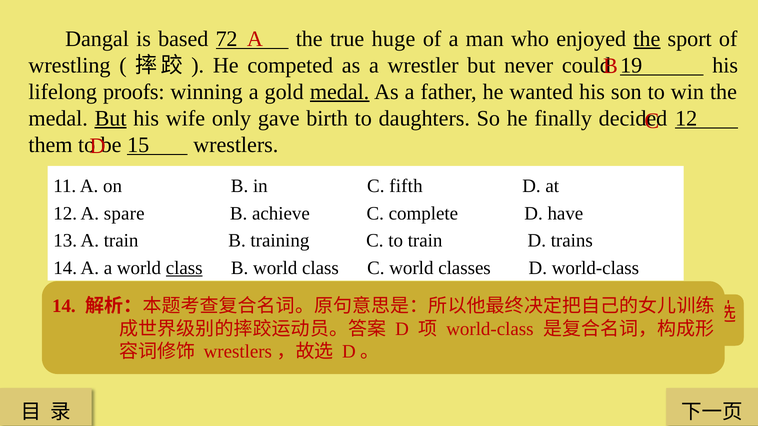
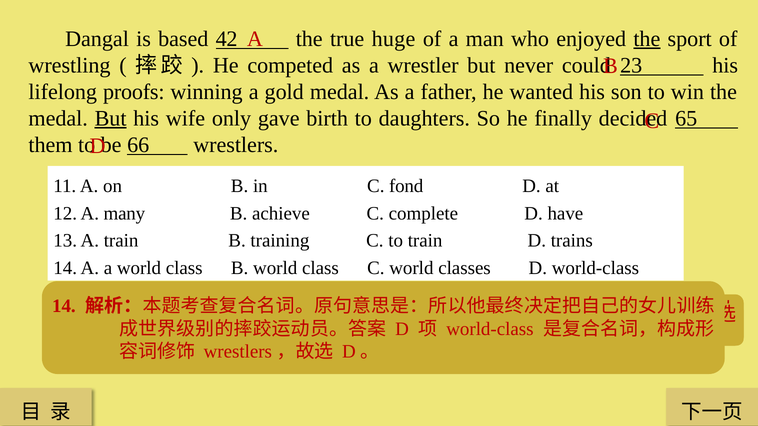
72: 72 -> 42
19: 19 -> 23
medal at (340, 92) underline: present -> none
12 at (686, 118): 12 -> 65
15: 15 -> 66
fifth: fifth -> fond
spare: spare -> many
class at (184, 268) underline: present -> none
